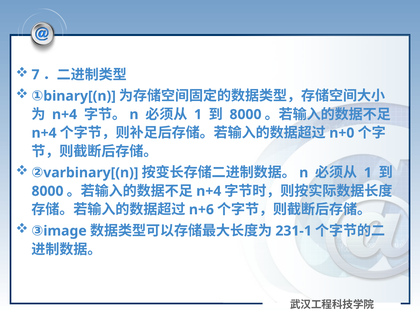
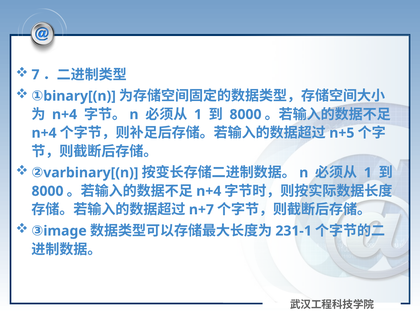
n+0: n+0 -> n+5
n+6: n+6 -> n+7
